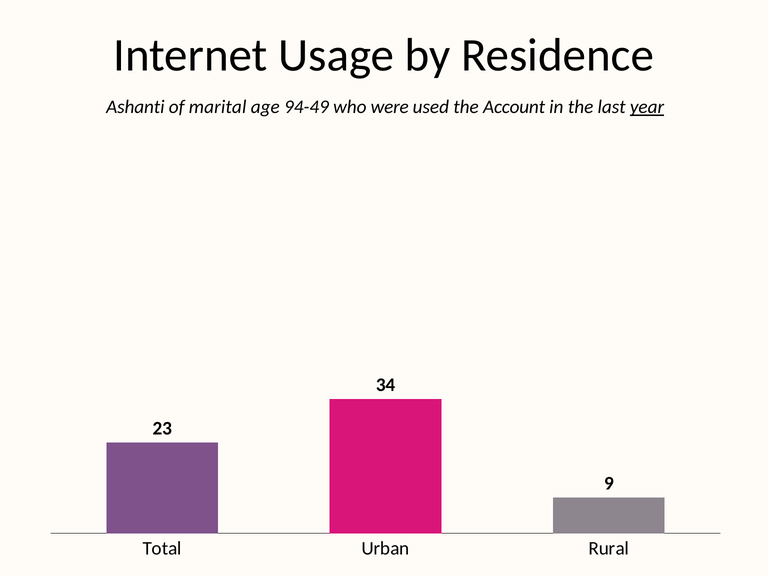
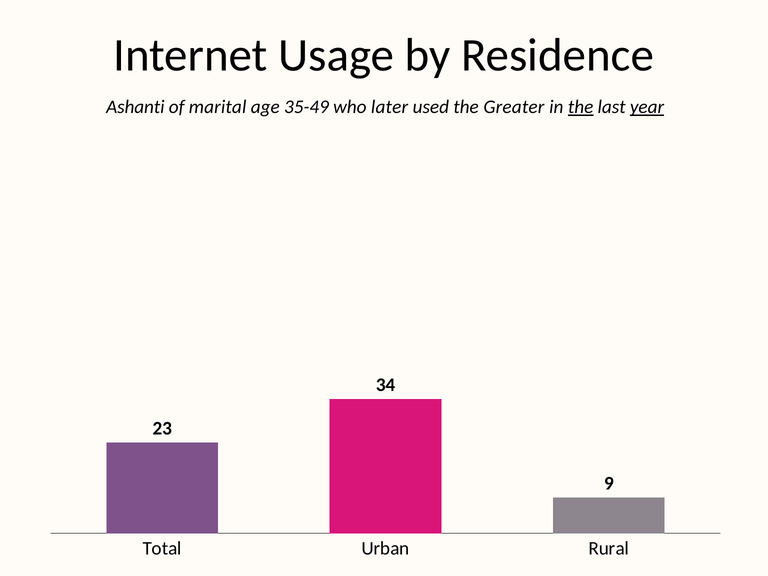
94-49: 94-49 -> 35-49
were: were -> later
Account: Account -> Greater
the at (581, 107) underline: none -> present
